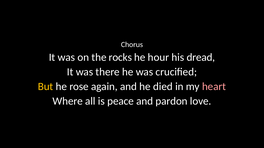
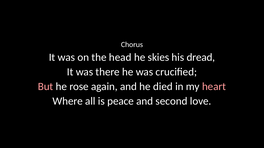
rocks: rocks -> head
hour: hour -> skies
But colour: yellow -> pink
pardon: pardon -> second
